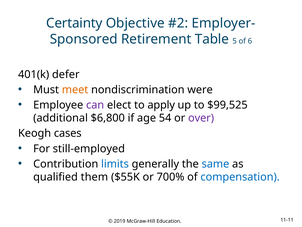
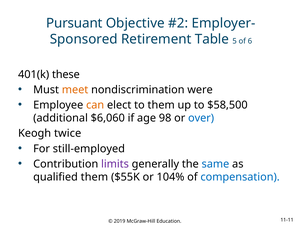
Certainty: Certainty -> Pursuant
defer: defer -> these
can colour: purple -> orange
to apply: apply -> them
$99,525: $99,525 -> $58,500
$6,800: $6,800 -> $6,060
54: 54 -> 98
over colour: purple -> blue
cases: cases -> twice
limits colour: blue -> purple
700%: 700% -> 104%
